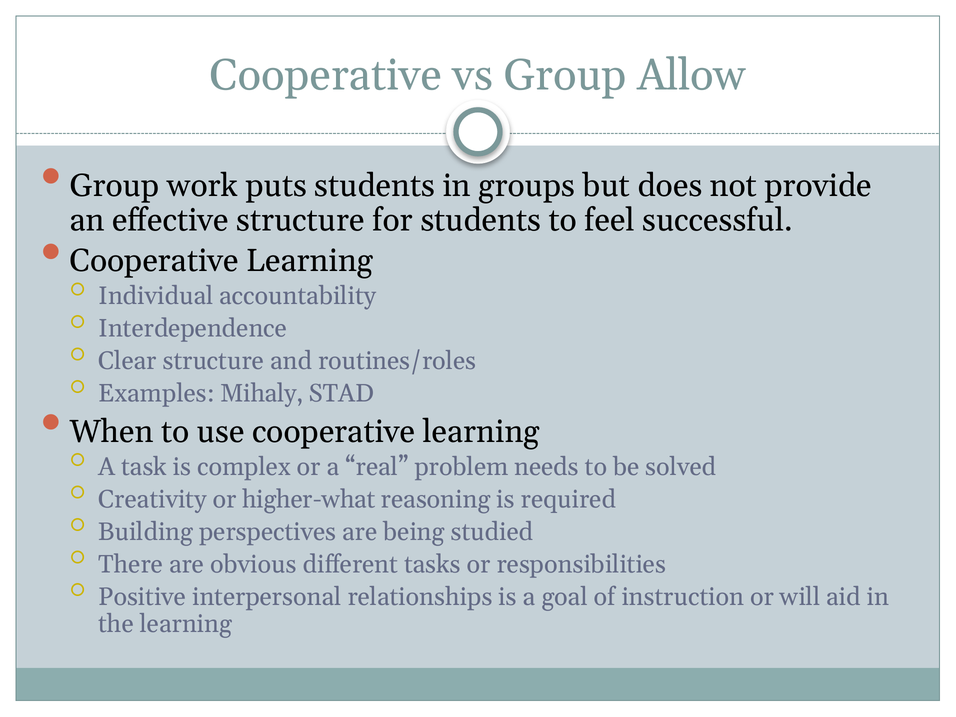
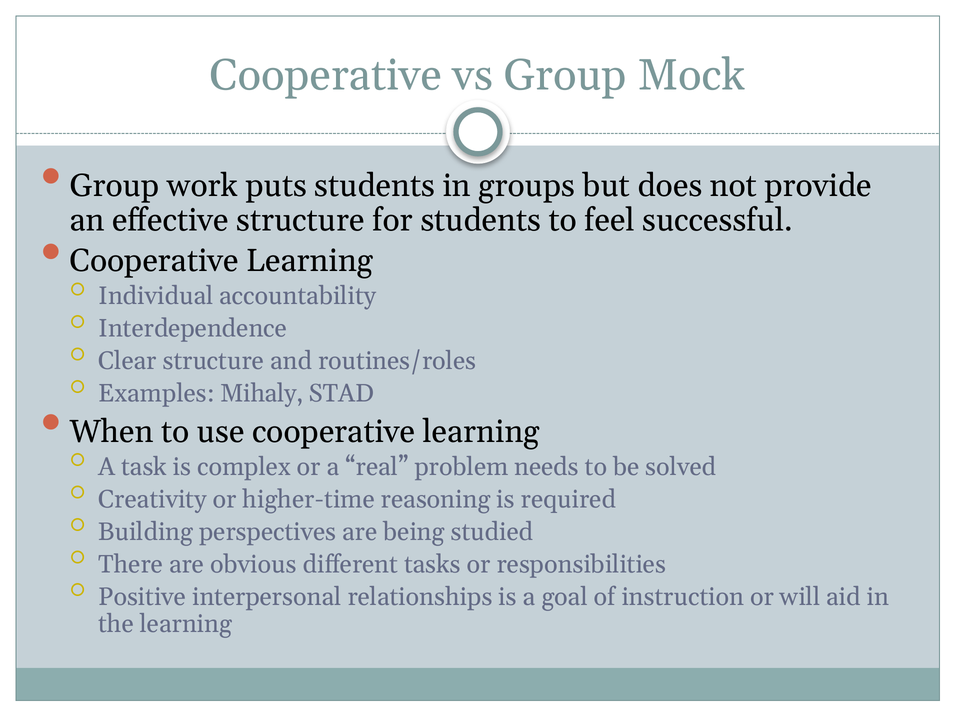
Allow: Allow -> Mock
higher-what: higher-what -> higher-time
